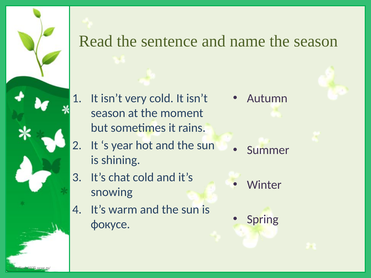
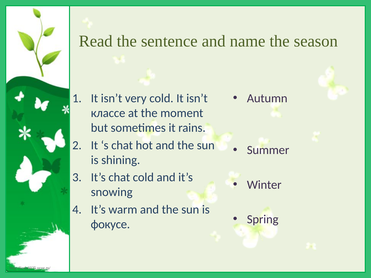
season at (108, 113): season -> классе
s year: year -> chat
